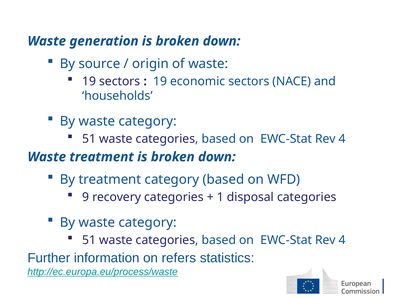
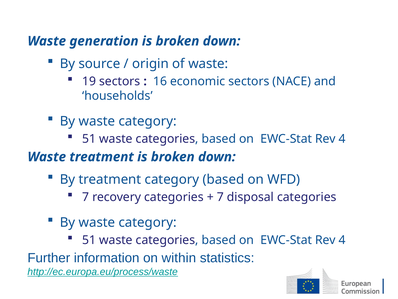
19 at (160, 81): 19 -> 16
9 at (86, 197): 9 -> 7
1 at (220, 197): 1 -> 7
refers: refers -> within
